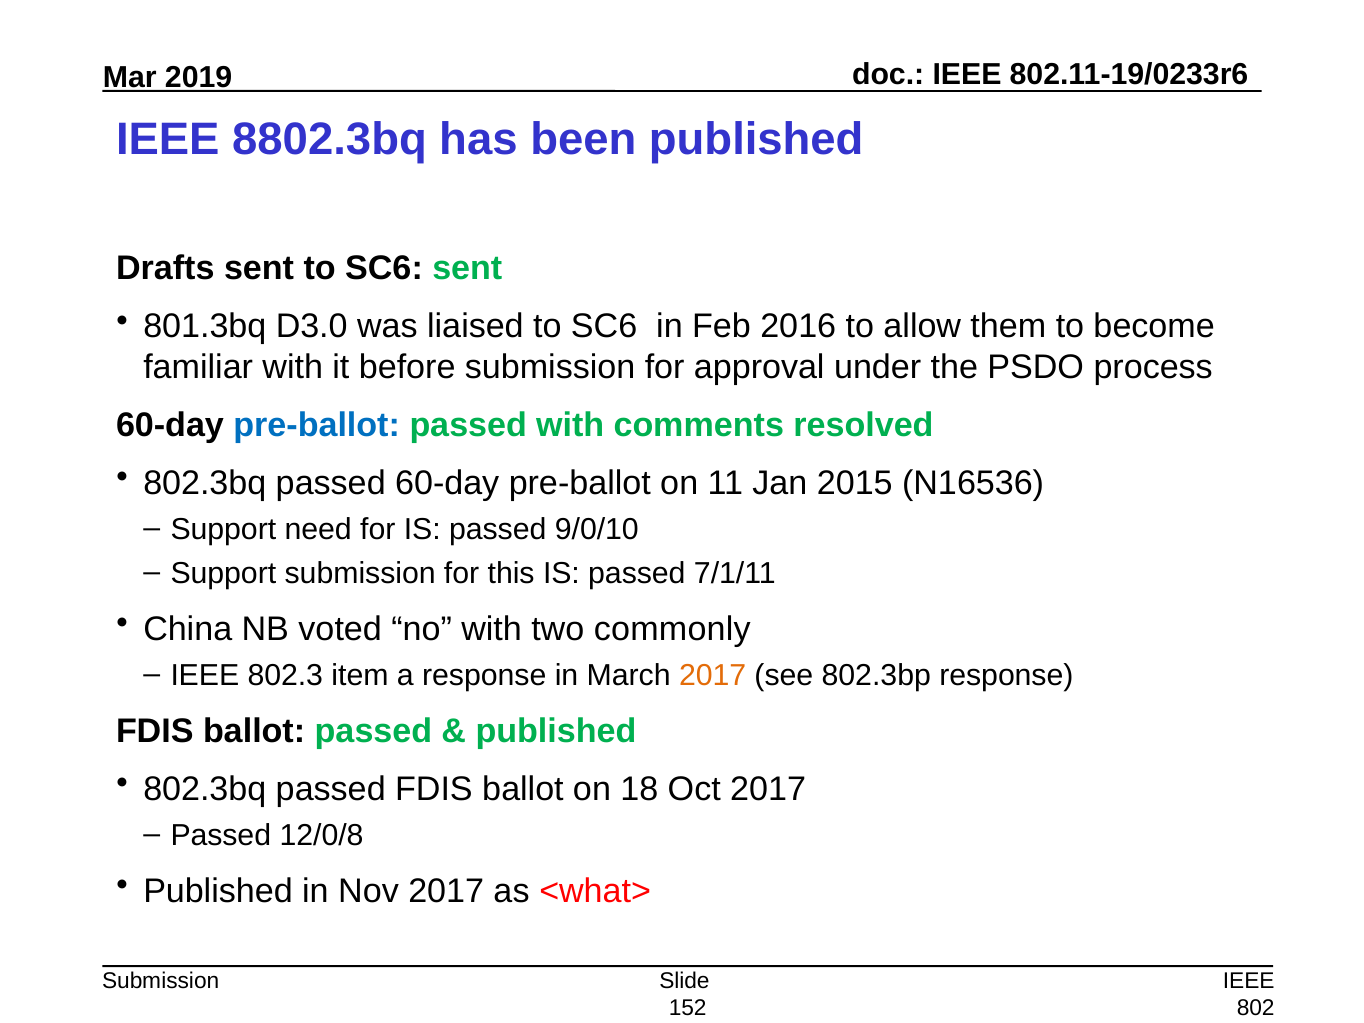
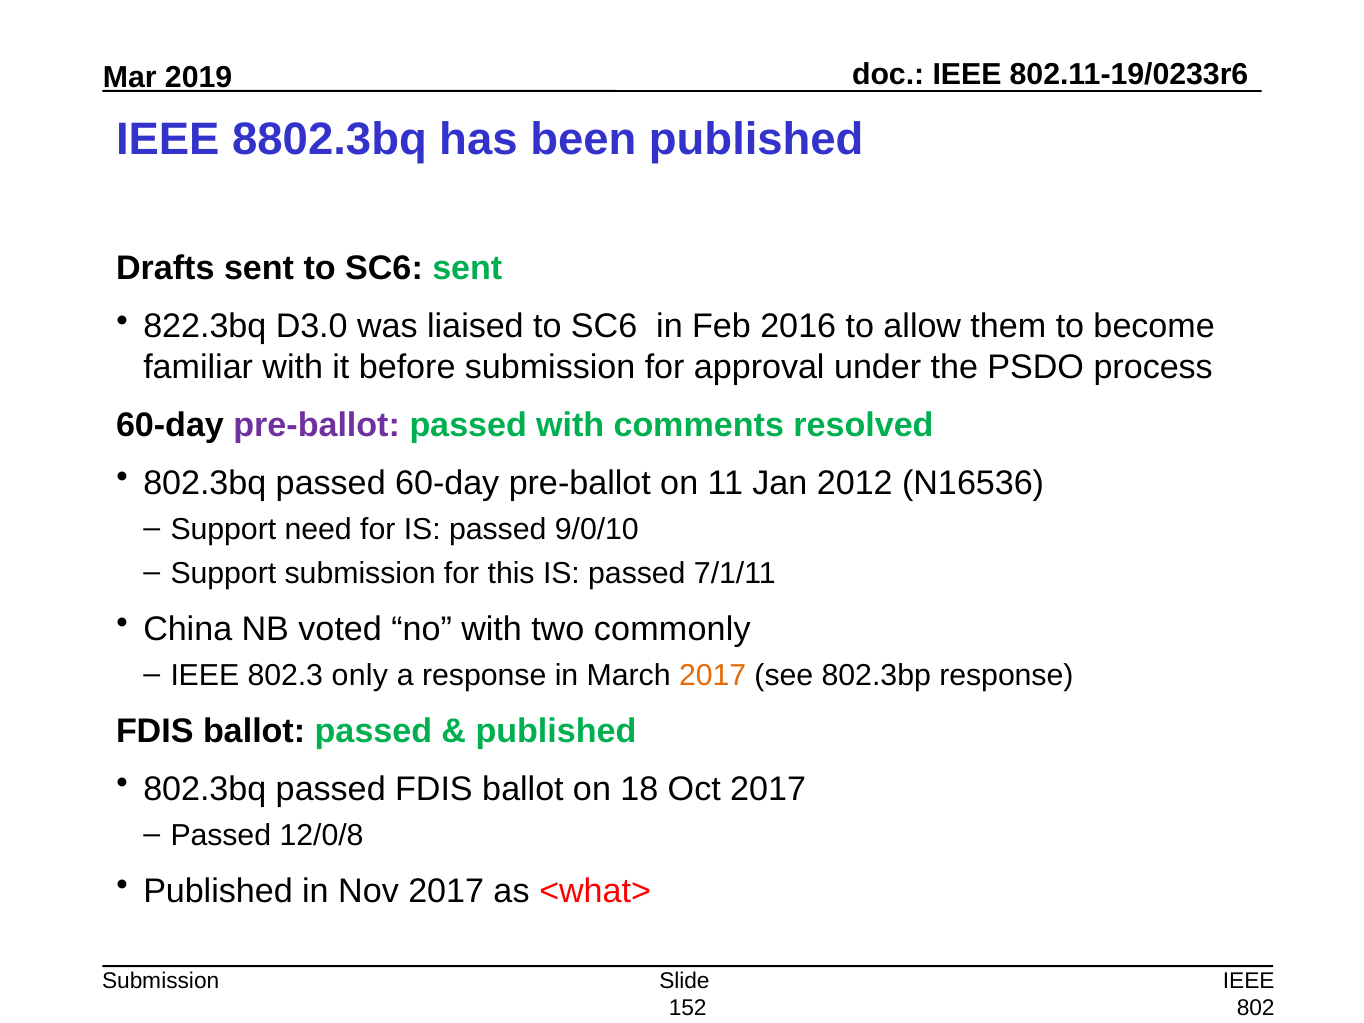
801.3bq: 801.3bq -> 822.3bq
pre-ballot at (317, 425) colour: blue -> purple
2015: 2015 -> 2012
item: item -> only
